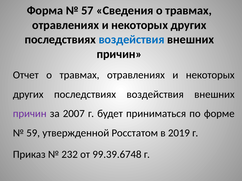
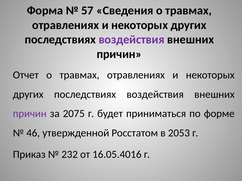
воздействия at (132, 40) colour: blue -> purple
2007: 2007 -> 2075
59: 59 -> 46
2019: 2019 -> 2053
99.39.6748: 99.39.6748 -> 16.05.4016
